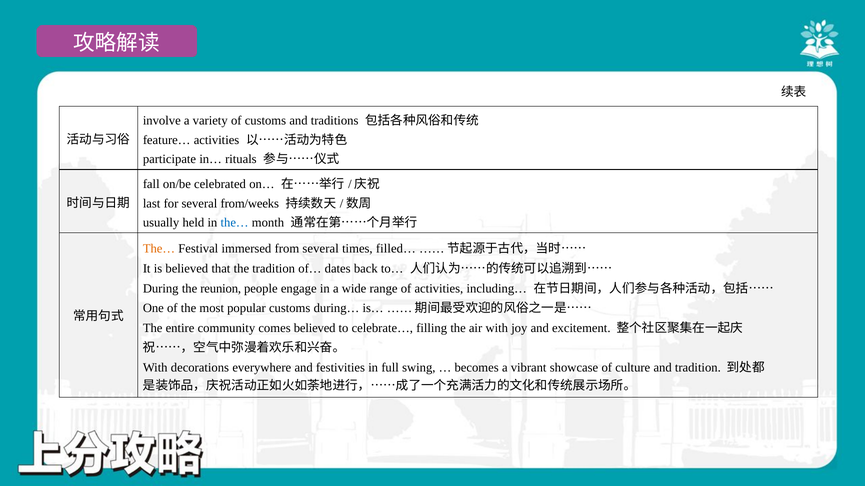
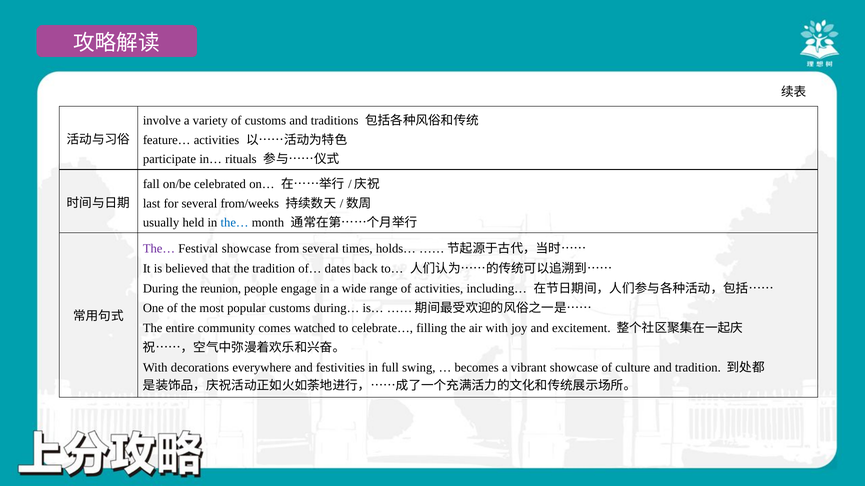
The… at (159, 249) colour: orange -> purple
Festival immersed: immersed -> showcase
filled…: filled… -> holds…
comes believed: believed -> watched
